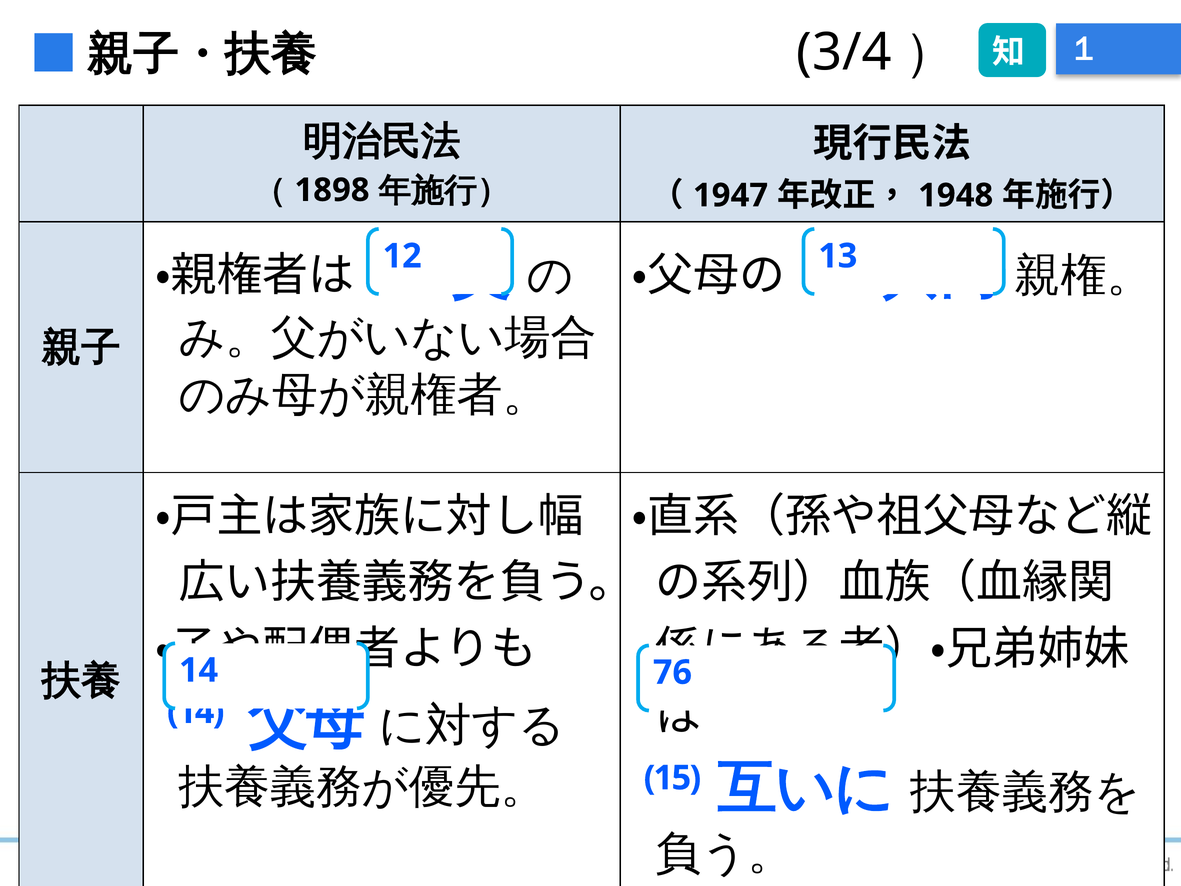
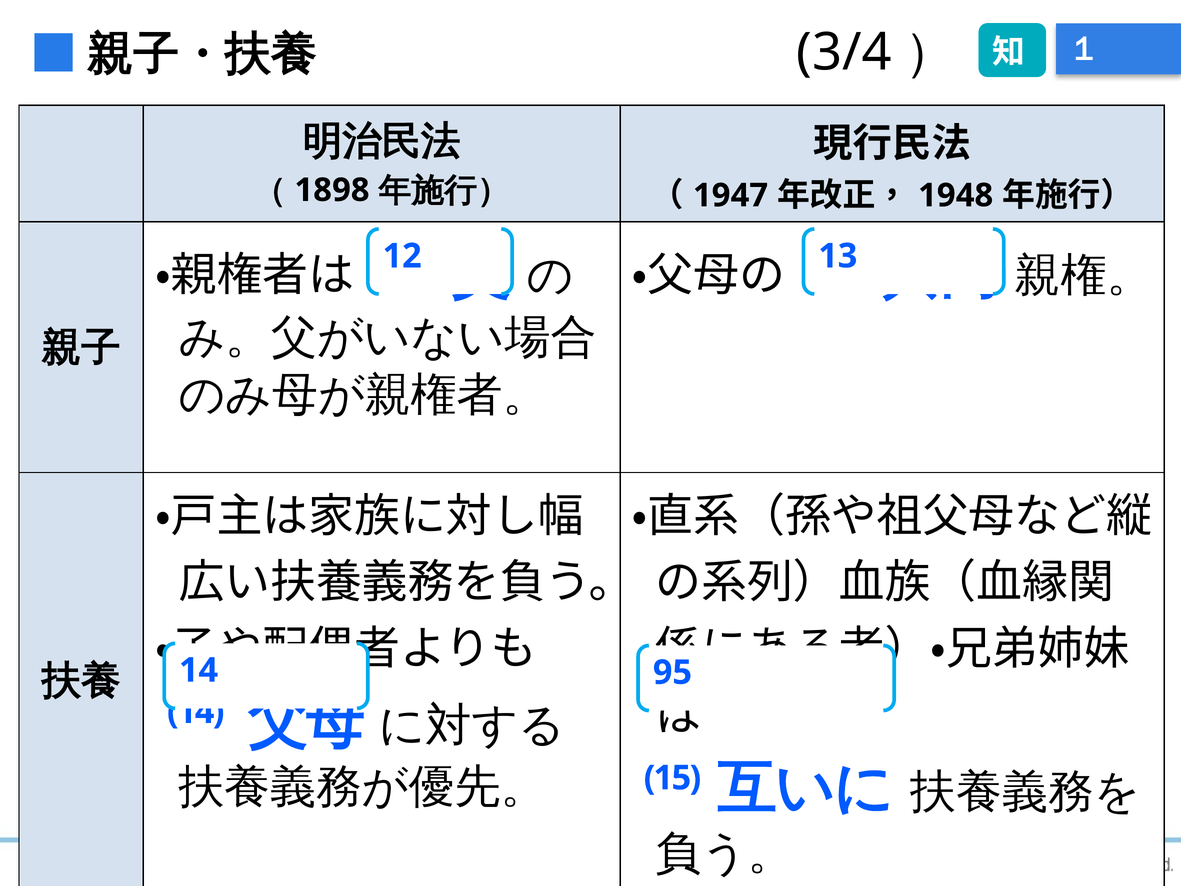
76: 76 -> 95
